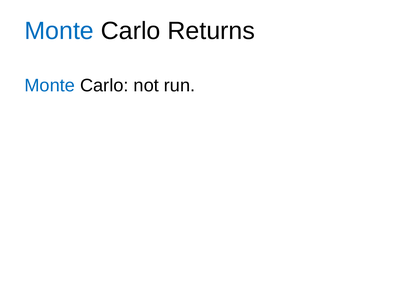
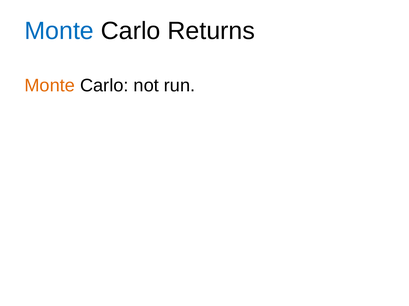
Monte at (50, 86) colour: blue -> orange
